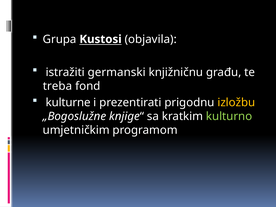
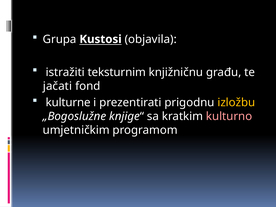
germanski: germanski -> teksturnim
treba: treba -> jačati
kulturno colour: light green -> pink
